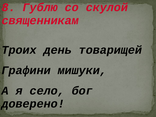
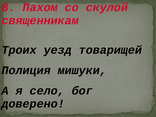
Гублю: Гублю -> Пахом
день: день -> уезд
Графини: Графини -> Полиция
